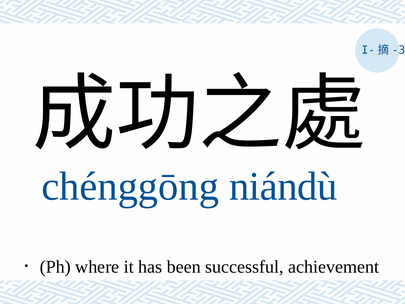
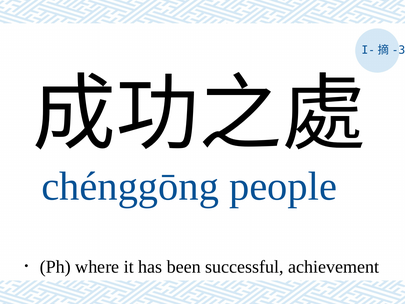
niándù: niándù -> people
